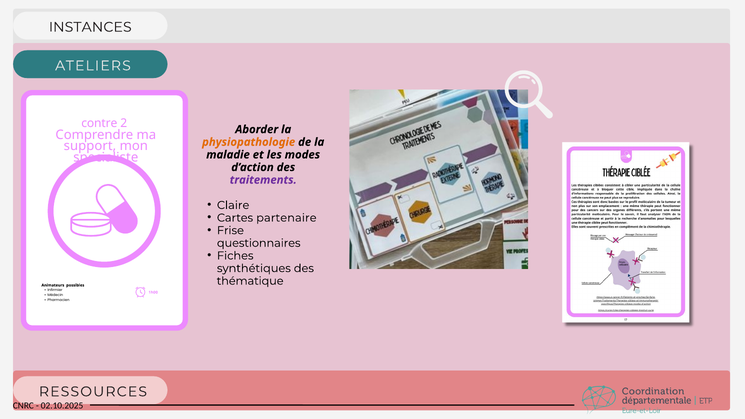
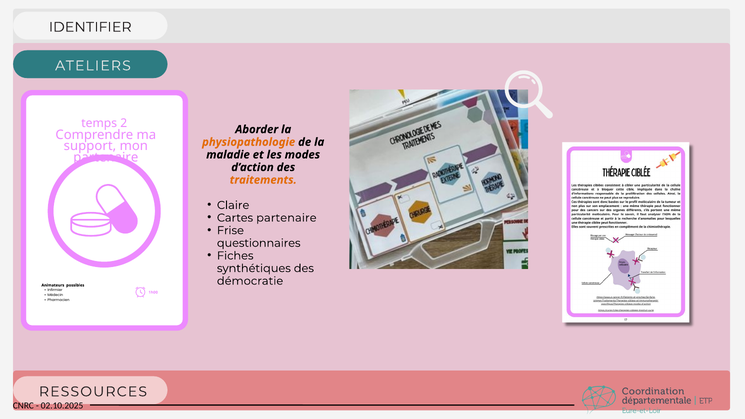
INSTANCES: INSTANCES -> IDENTIFIER
contre: contre -> temps
specialiste at (106, 157): specialiste -> partenaire
traitements colour: purple -> orange
thématique: thématique -> démocratie
